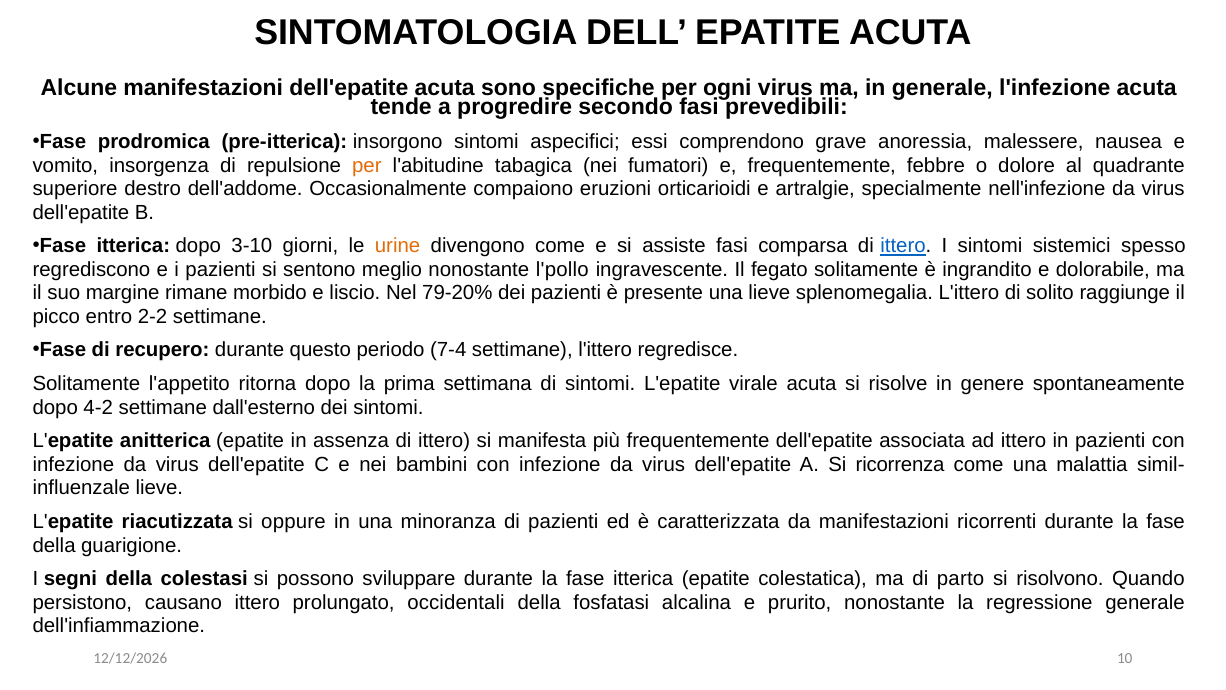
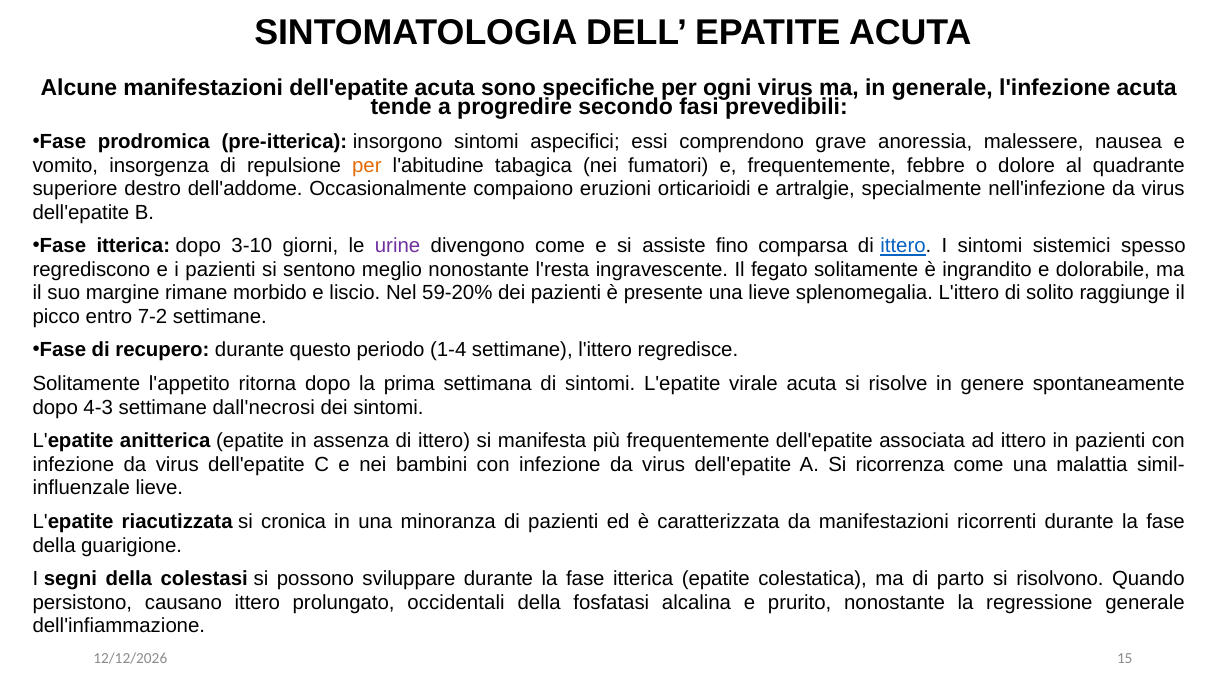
urine colour: orange -> purple
assiste fasi: fasi -> fino
l'pollo: l'pollo -> l'resta
79-20%: 79-20% -> 59-20%
2-2: 2-2 -> 7-2
7-4: 7-4 -> 1-4
4-2: 4-2 -> 4-3
dall'esterno: dall'esterno -> dall'necrosi
oppure: oppure -> cronica
10: 10 -> 15
